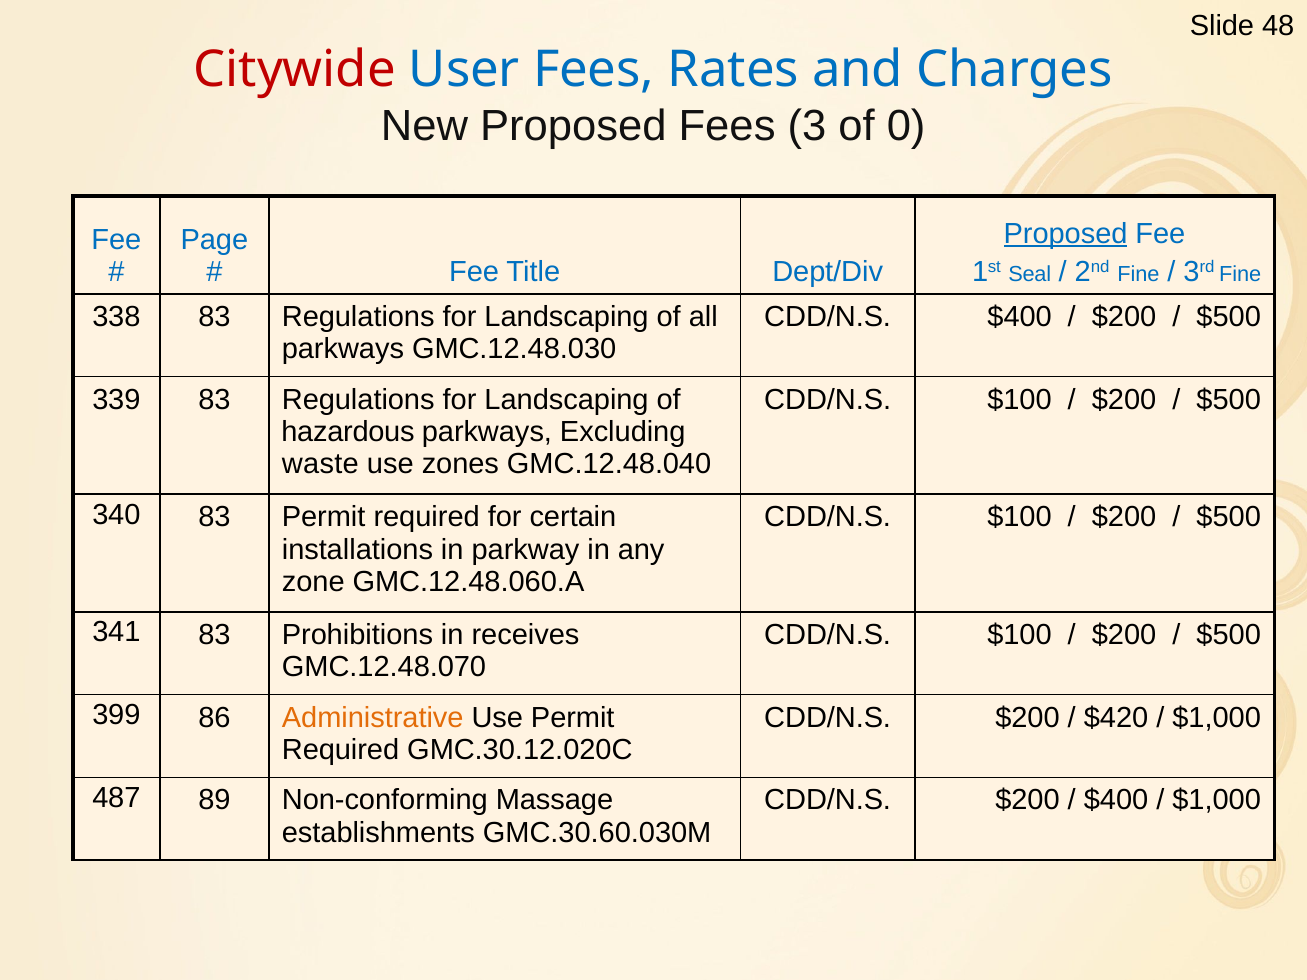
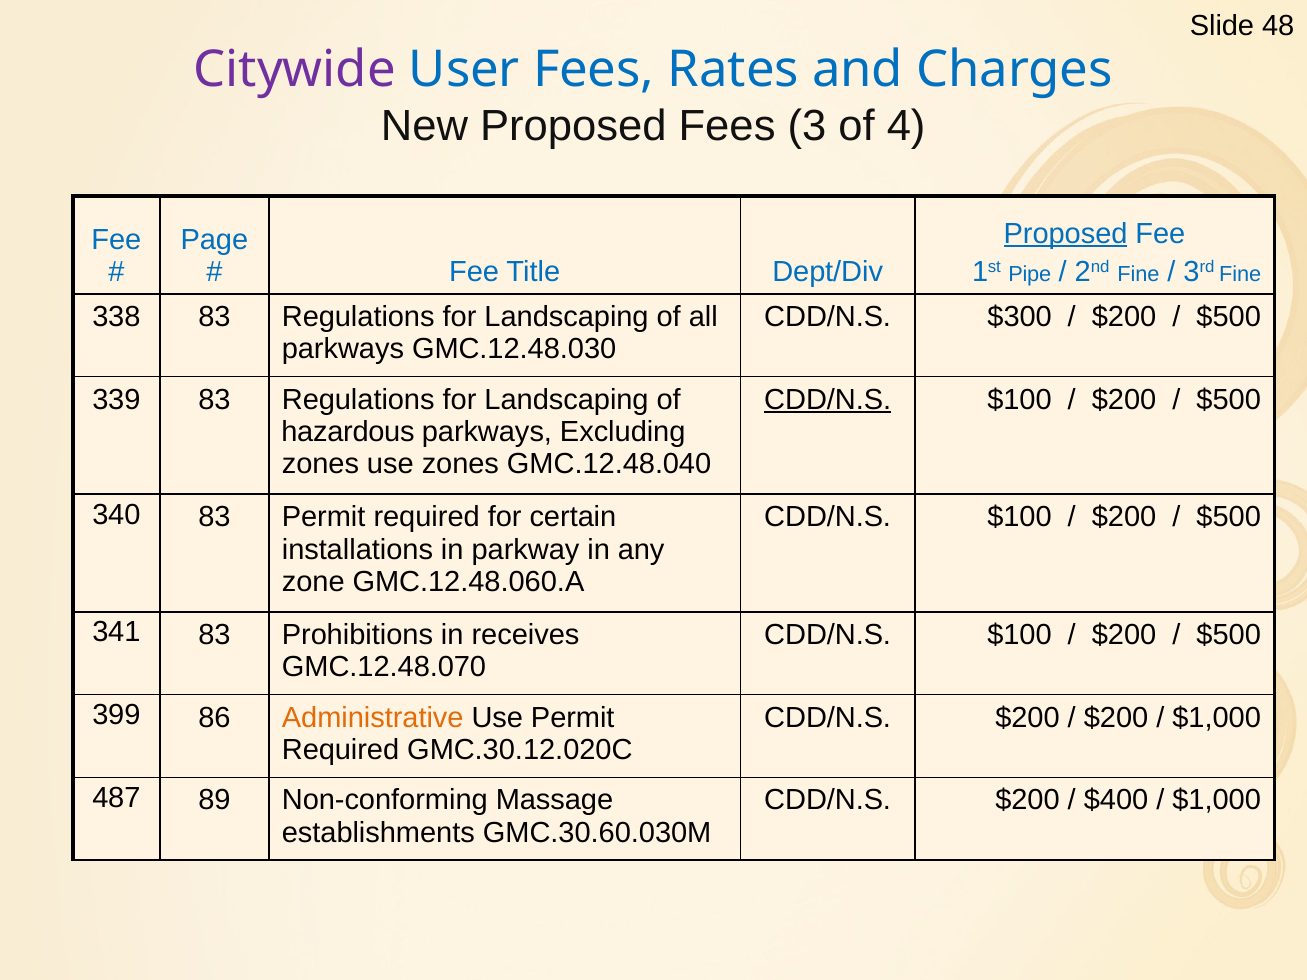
Citywide colour: red -> purple
0: 0 -> 4
Seal: Seal -> Pipe
CDD/N.S $400: $400 -> $300
CDD/N.S at (828, 400) underline: none -> present
waste at (320, 464): waste -> zones
$420 at (1116, 718): $420 -> $200
